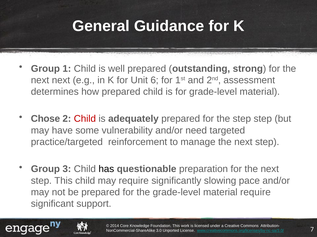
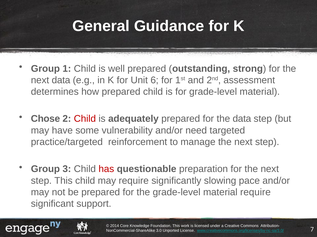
next next: next -> data
the step: step -> data
has colour: black -> red
